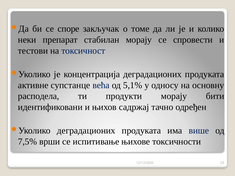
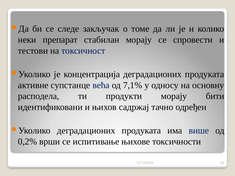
споре: споре -> следе
5,1%: 5,1% -> 7,1%
7,5%: 7,5% -> 0,2%
